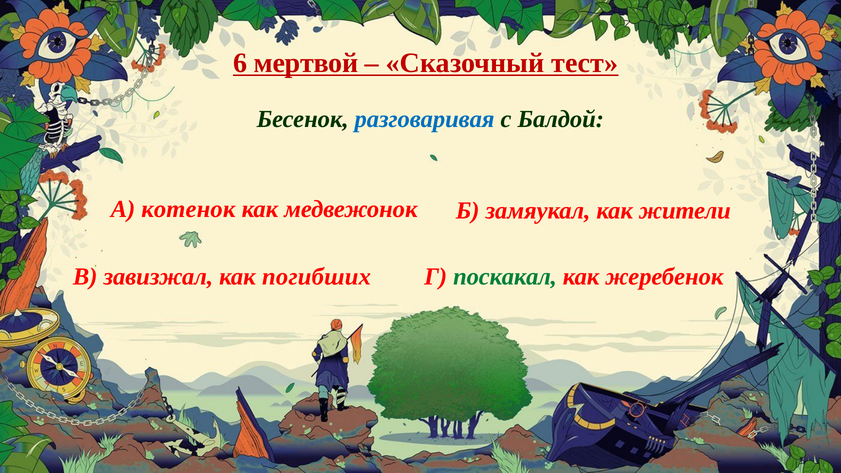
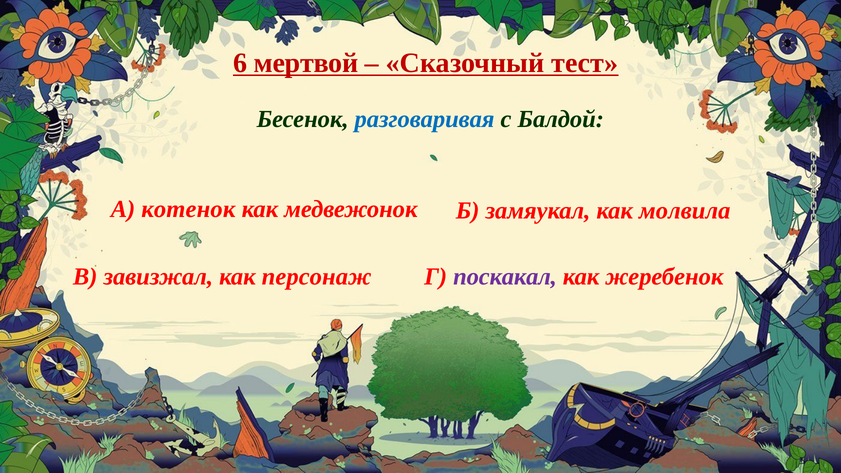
жители: жители -> молвила
погибших: погибших -> персонаж
поскакал colour: green -> purple
